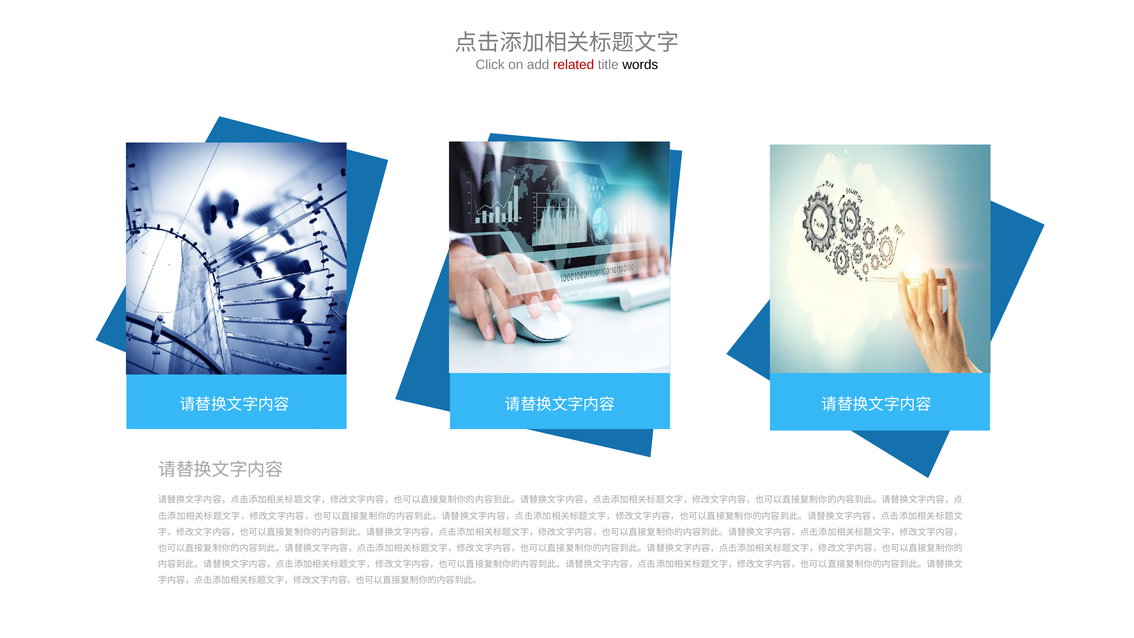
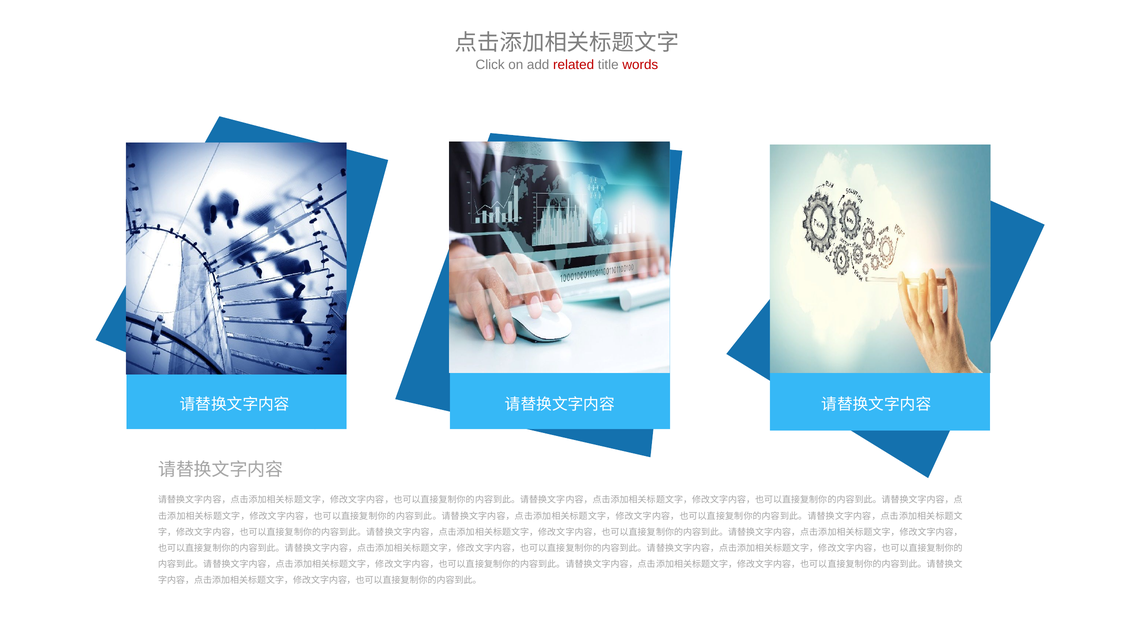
words colour: black -> red
